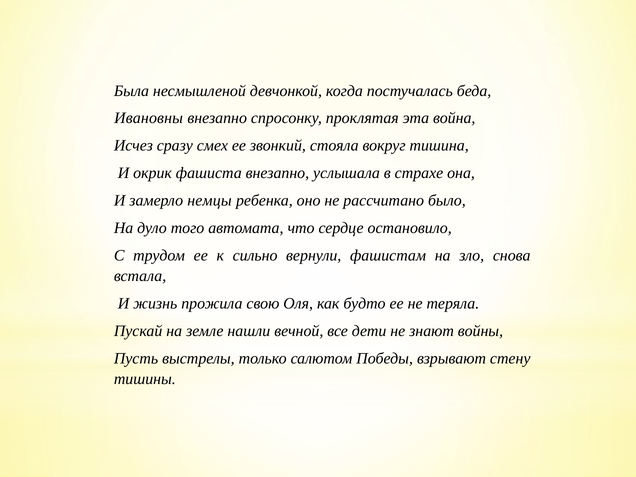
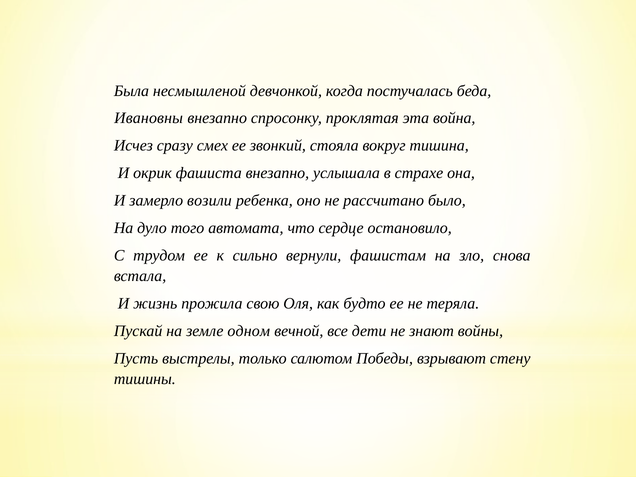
немцы: немцы -> возили
нашли: нашли -> одном
